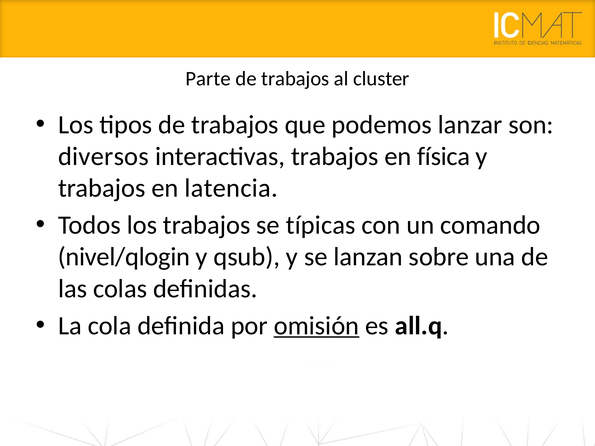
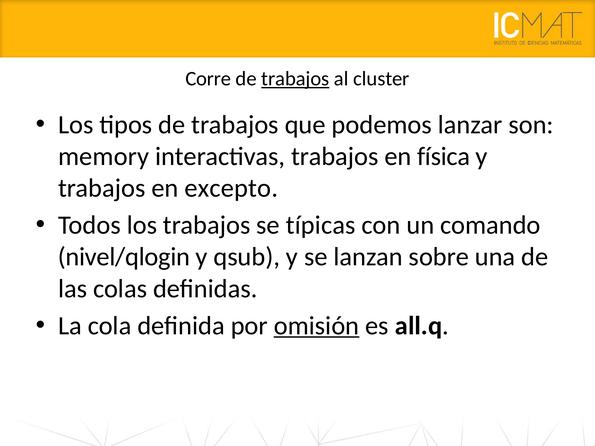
Parte: Parte -> Corre
trabajos at (295, 79) underline: none -> present
diversos: diversos -> memory
latencia: latencia -> excepto
